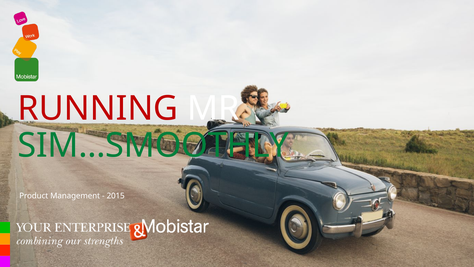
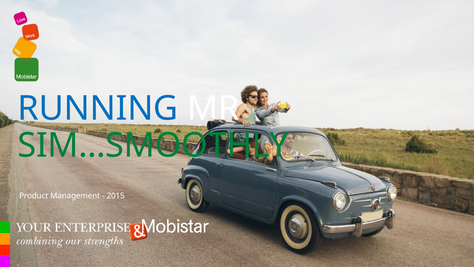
RUNNING colour: red -> blue
